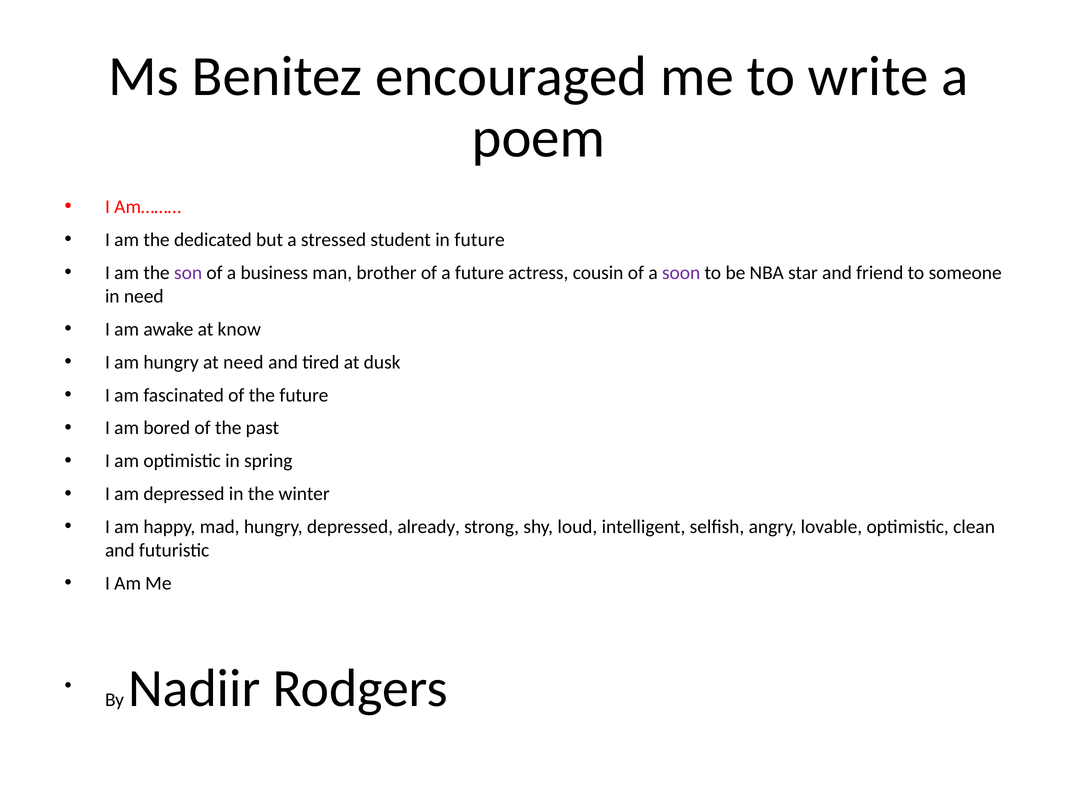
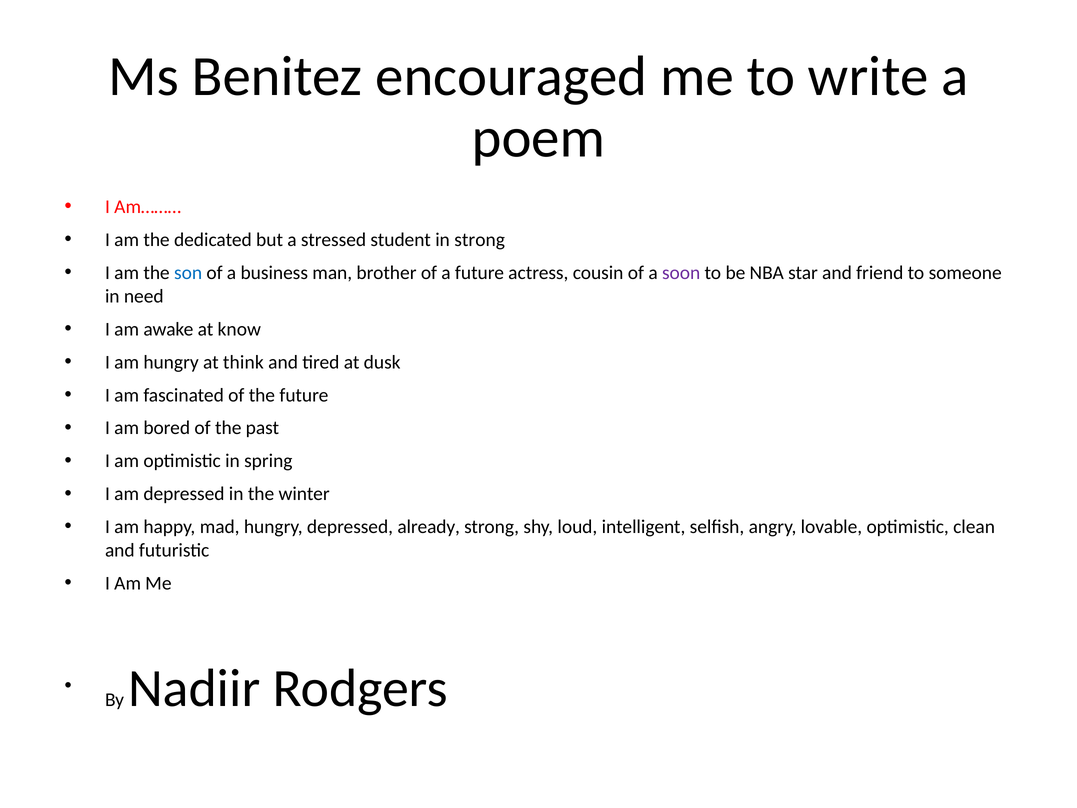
in future: future -> strong
son colour: purple -> blue
at need: need -> think
